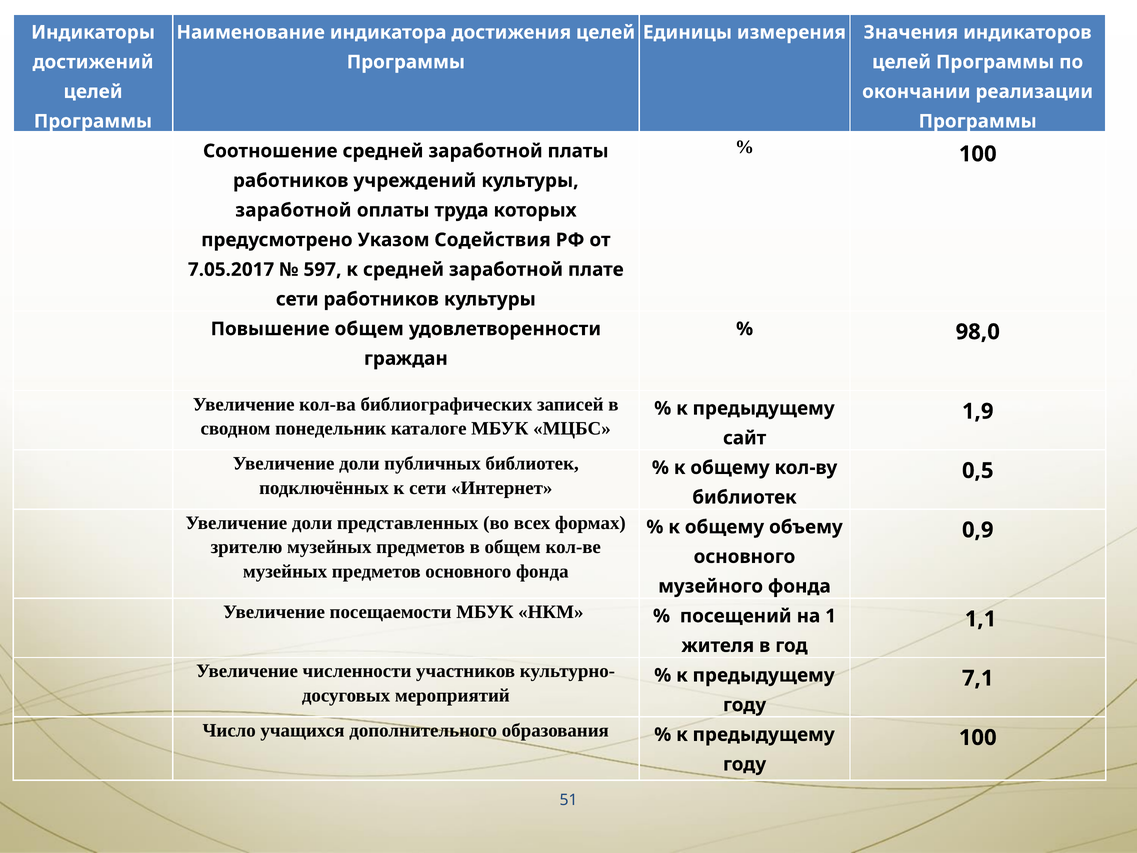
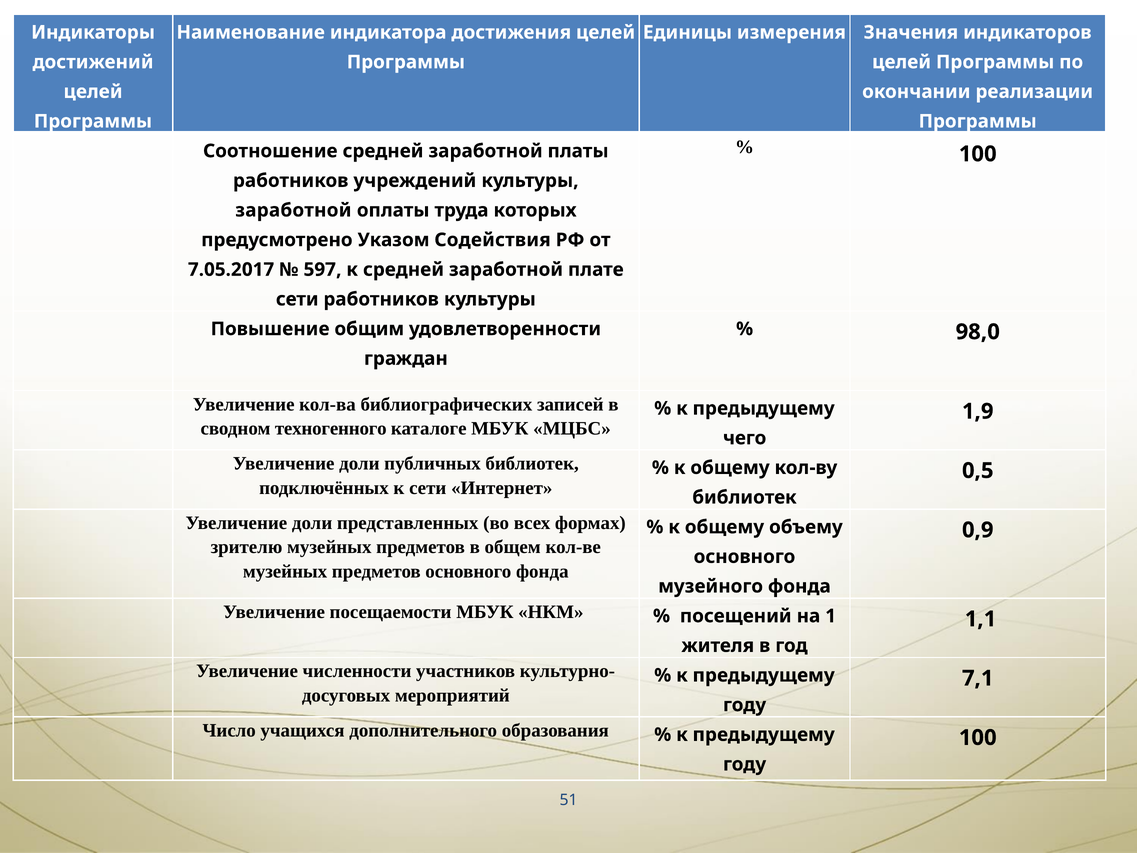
Повышение общем: общем -> общим
понедельник: понедельник -> техногенного
сайт: сайт -> чего
